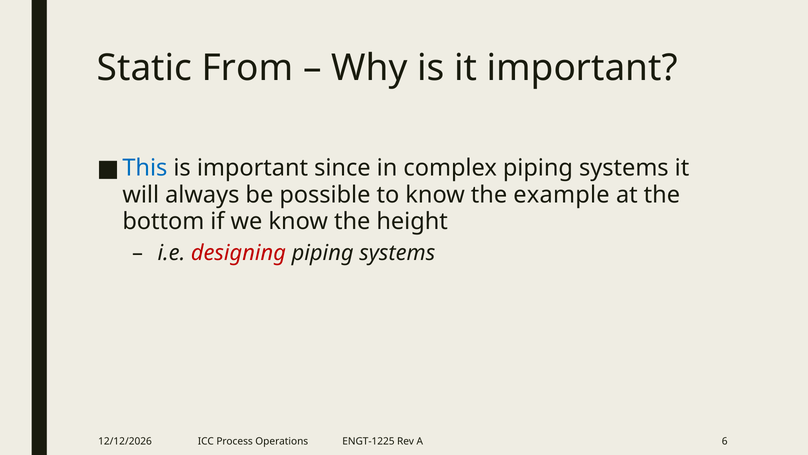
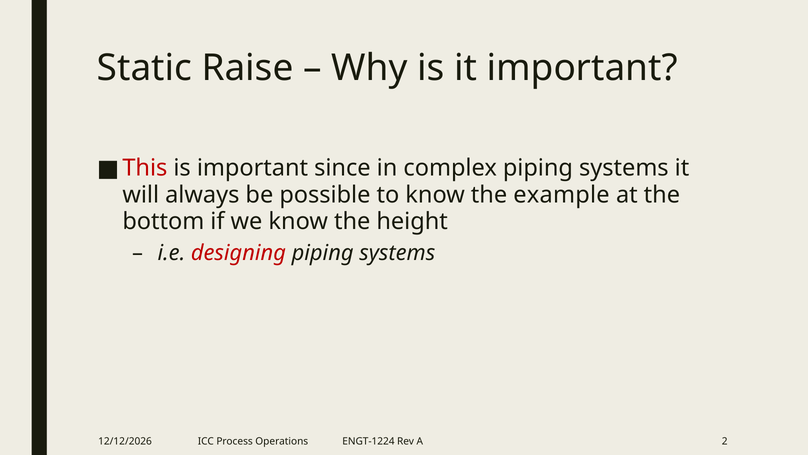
From: From -> Raise
This colour: blue -> red
ENGT-1225: ENGT-1225 -> ENGT-1224
6: 6 -> 2
